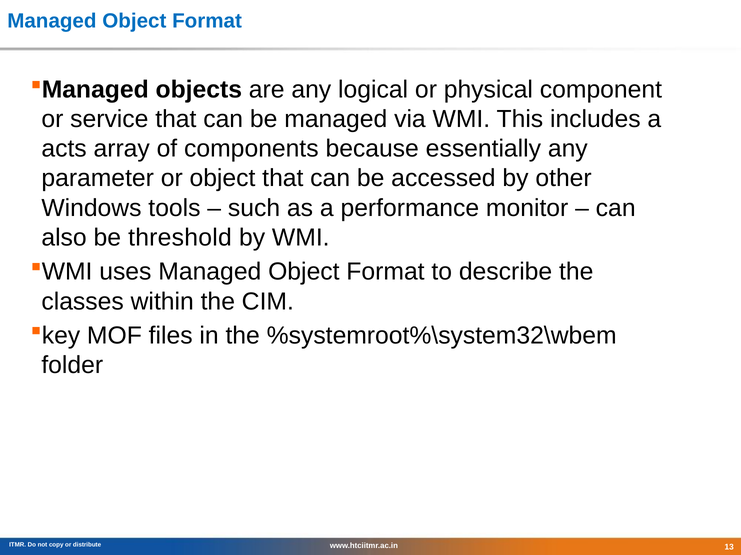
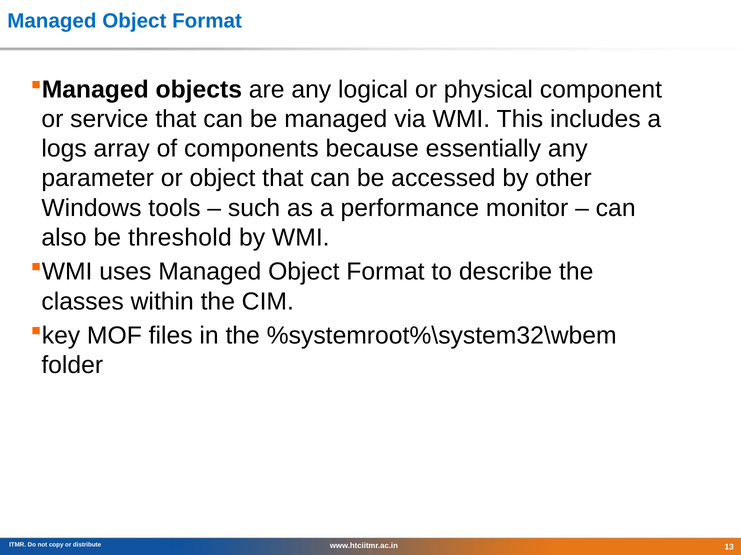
acts: acts -> logs
